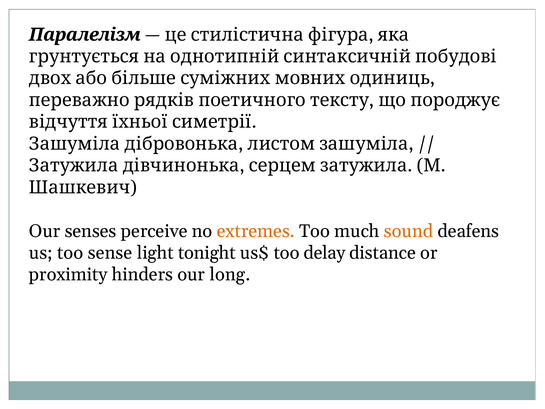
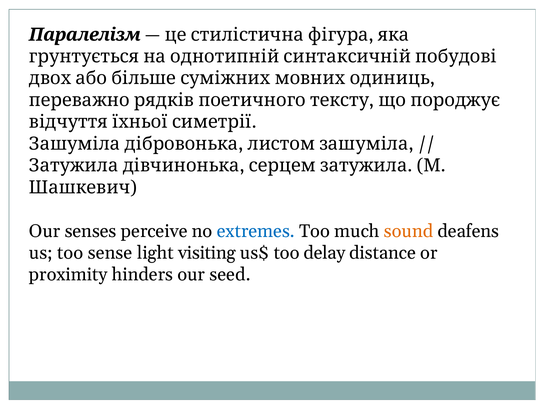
extremes colour: orange -> blue
tonight: tonight -> visiting
long: long -> seed
